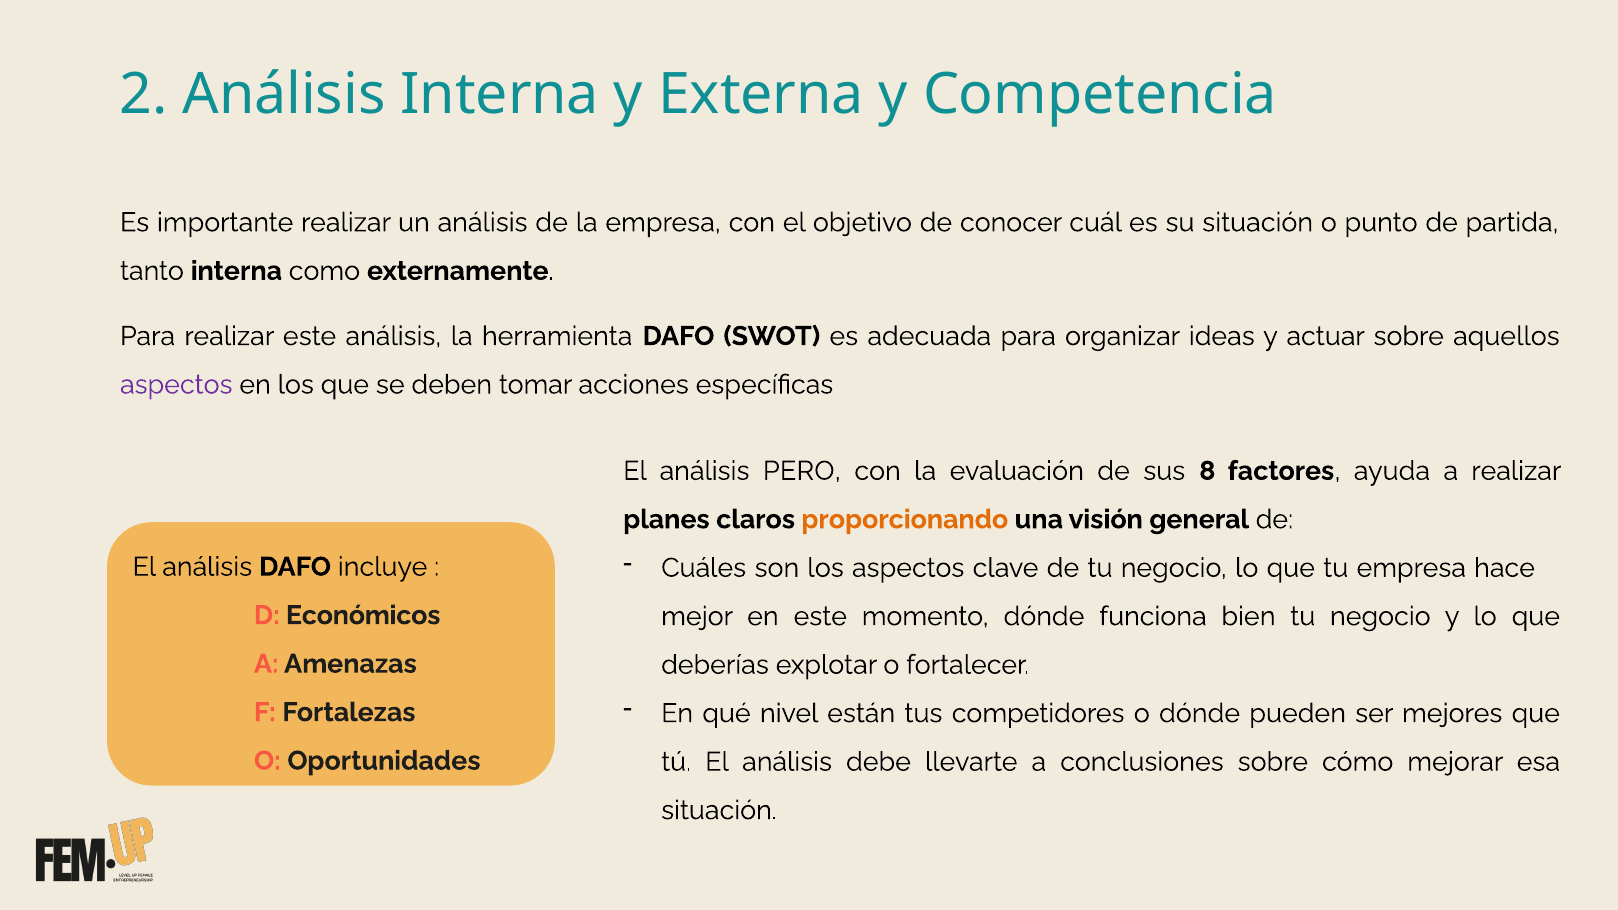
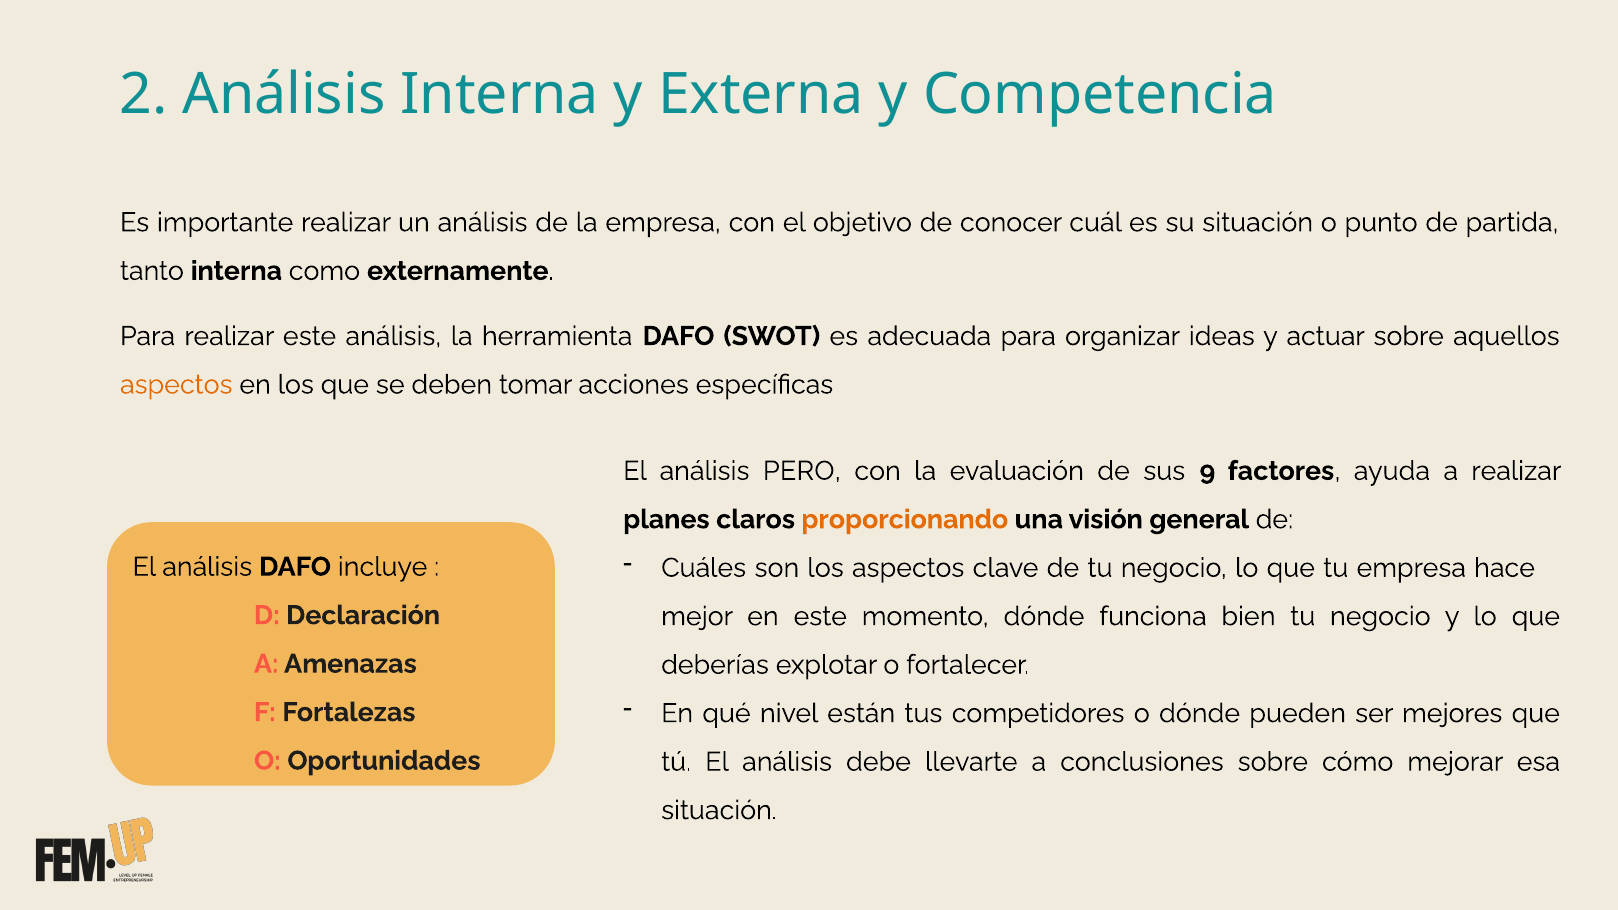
aspectos at (176, 385) colour: purple -> orange
8: 8 -> 9
Económicos: Económicos -> Declaración
